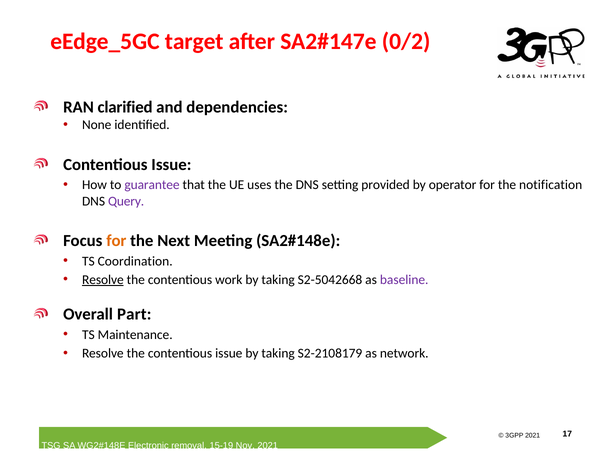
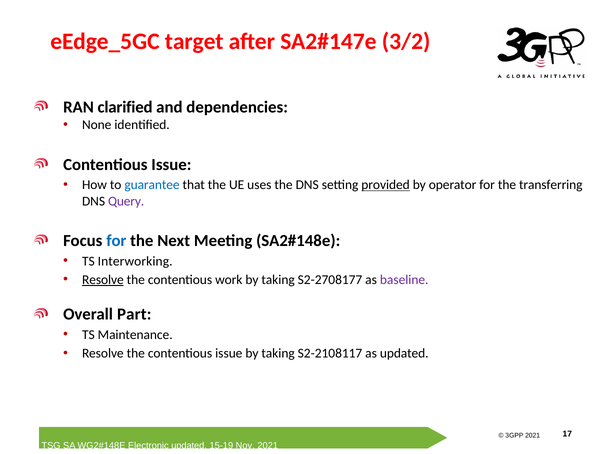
0/2: 0/2 -> 3/2
guarantee colour: purple -> blue
provided underline: none -> present
notification: notification -> transferring
for at (116, 241) colour: orange -> blue
Coordination: Coordination -> Interworking
S2-5042668: S2-5042668 -> S2-2708177
S2-2108179: S2-2108179 -> S2-2108117
as network: network -> updated
removal at (189, 445): removal -> updated
